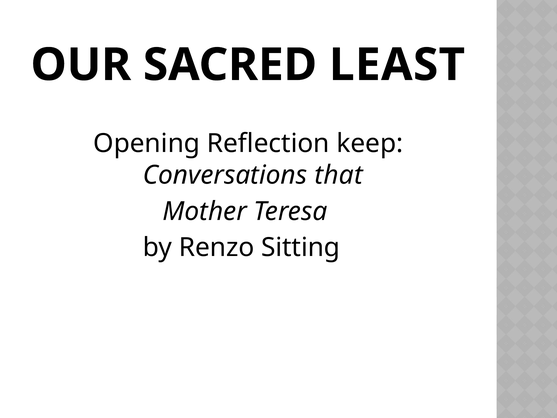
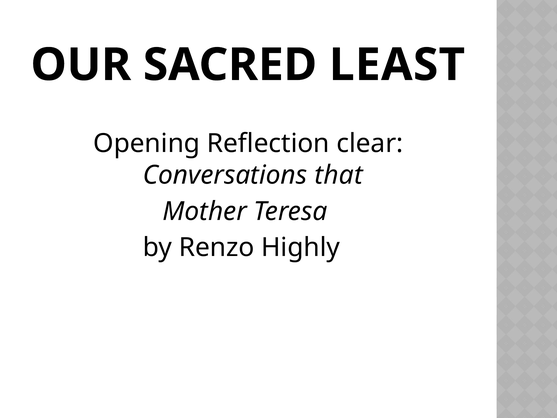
keep: keep -> clear
Sitting: Sitting -> Highly
